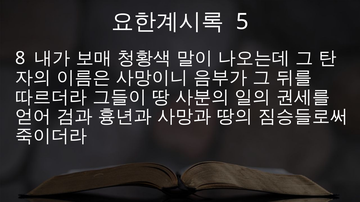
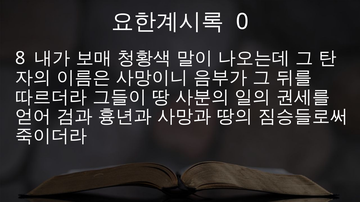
5: 5 -> 0
